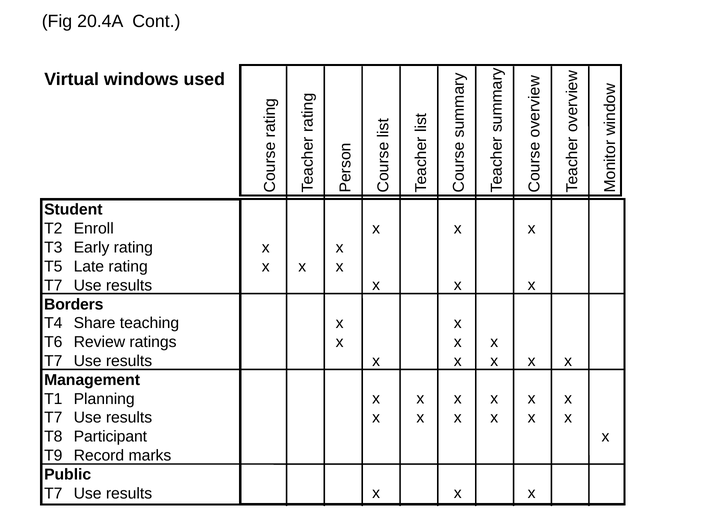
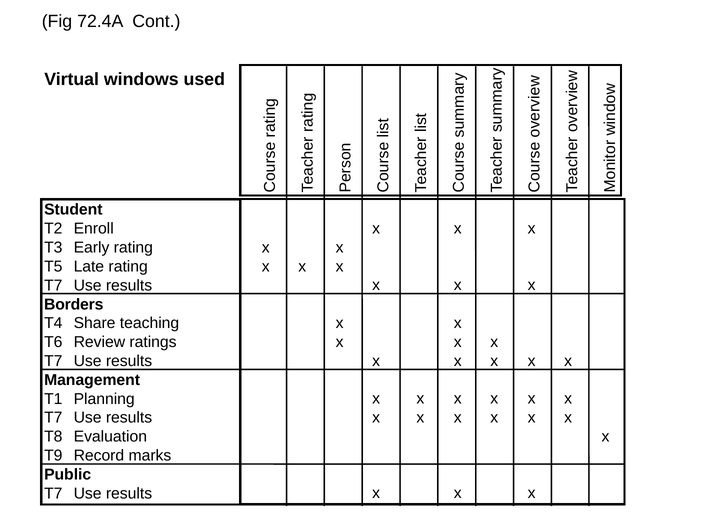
20.4A: 20.4A -> 72.4A
Participant: Participant -> Evaluation
